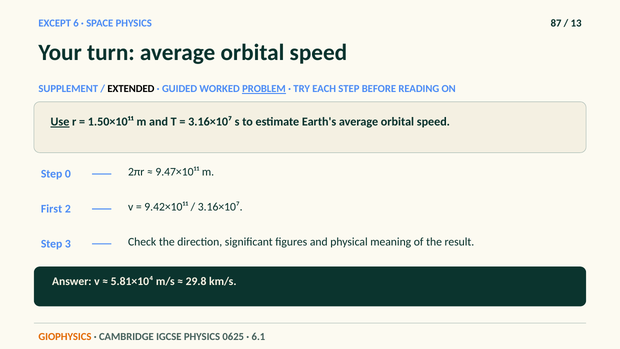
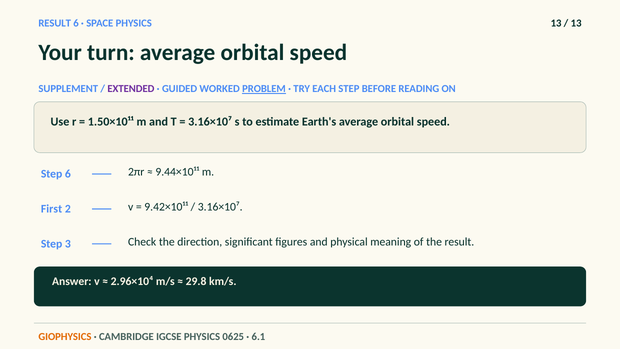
EXCEPT at (55, 23): EXCEPT -> RESULT
PHYSICS 87: 87 -> 13
EXTENDED colour: black -> purple
Use underline: present -> none
Step 0: 0 -> 6
9.47×10¹¹: 9.47×10¹¹ -> 9.44×10¹¹
5.81×10⁴: 5.81×10⁴ -> 2.96×10⁴
